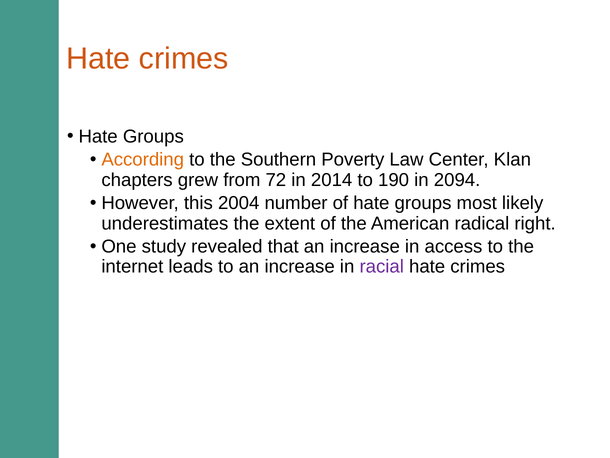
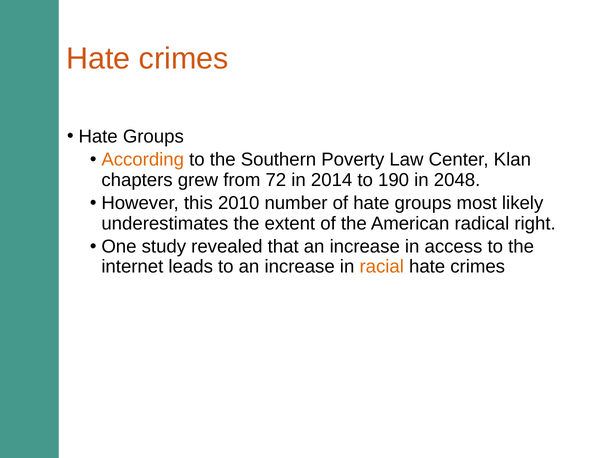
2094: 2094 -> 2048
2004: 2004 -> 2010
racial colour: purple -> orange
